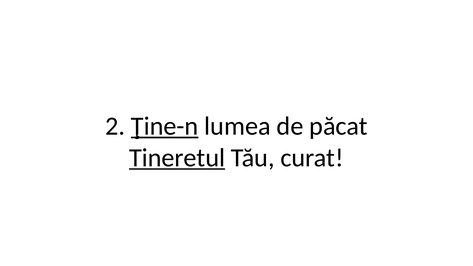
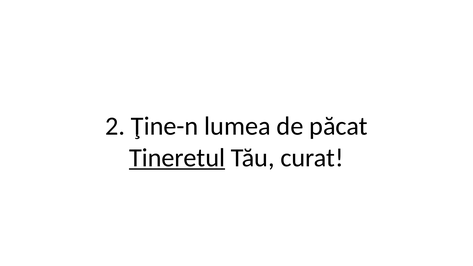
Ţine-n underline: present -> none
